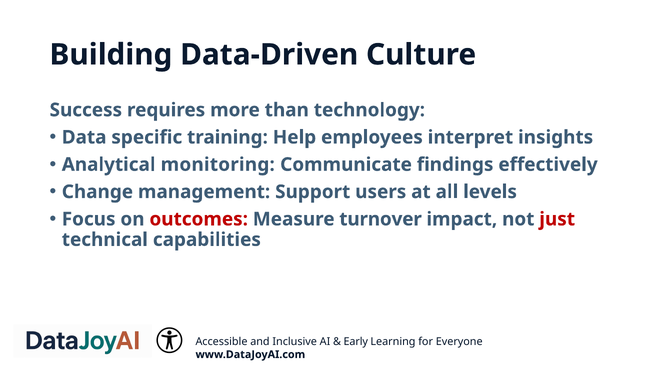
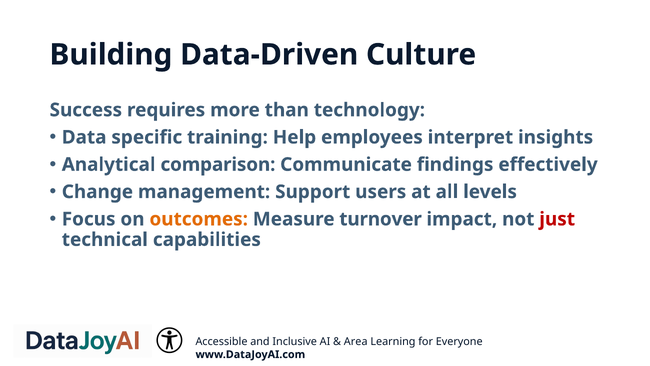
monitoring: monitoring -> comparison
outcomes colour: red -> orange
Early: Early -> Area
